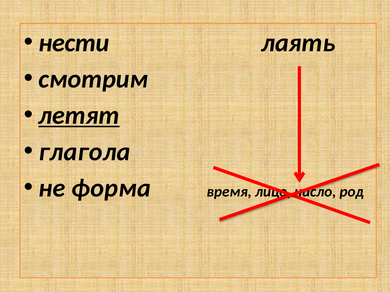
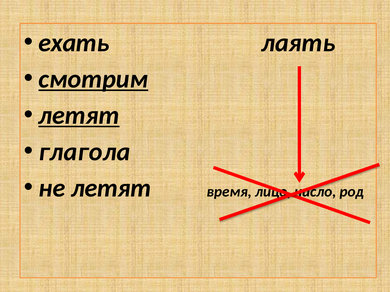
нести: нести -> ехать
смотрим underline: none -> present
не форма: форма -> летят
